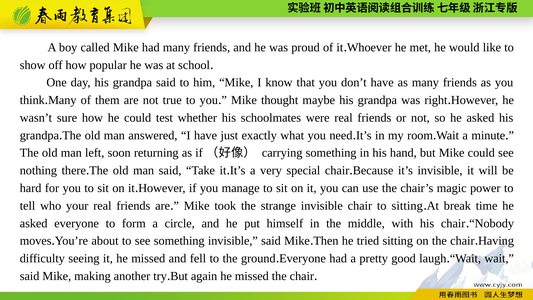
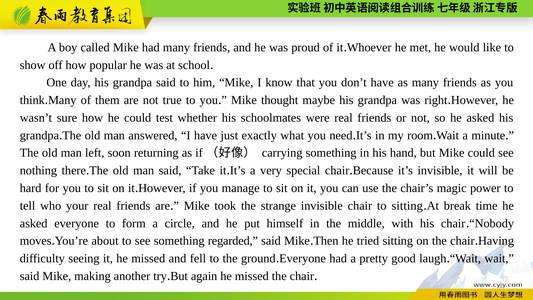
something invisible: invisible -> regarded
